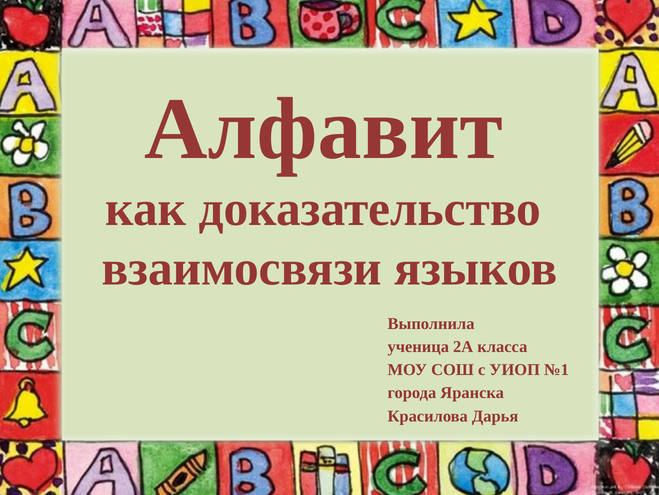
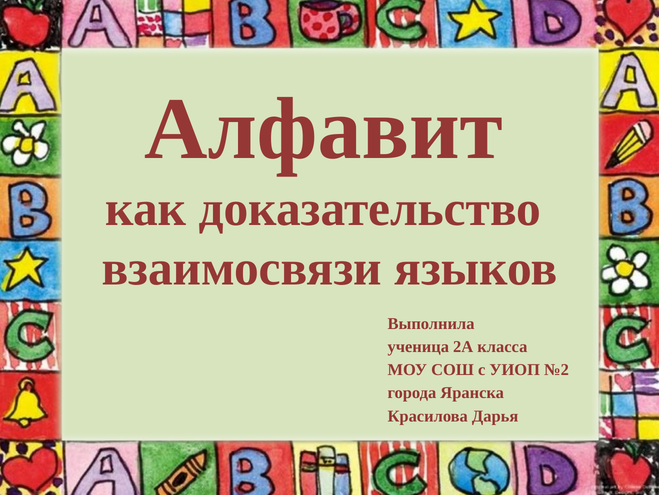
№1: №1 -> №2
